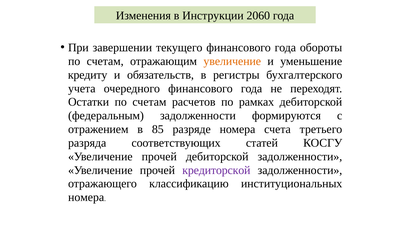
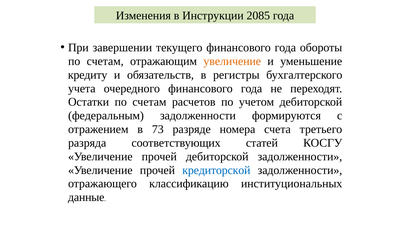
2060: 2060 -> 2085
рамках: рамках -> учетом
85: 85 -> 73
кредиторской colour: purple -> blue
номера at (86, 197): номера -> данные
